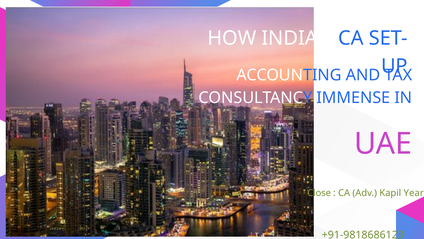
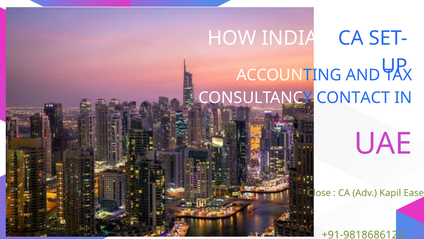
IMMENSE: IMMENSE -> CONTACT
Year: Year -> Ease
